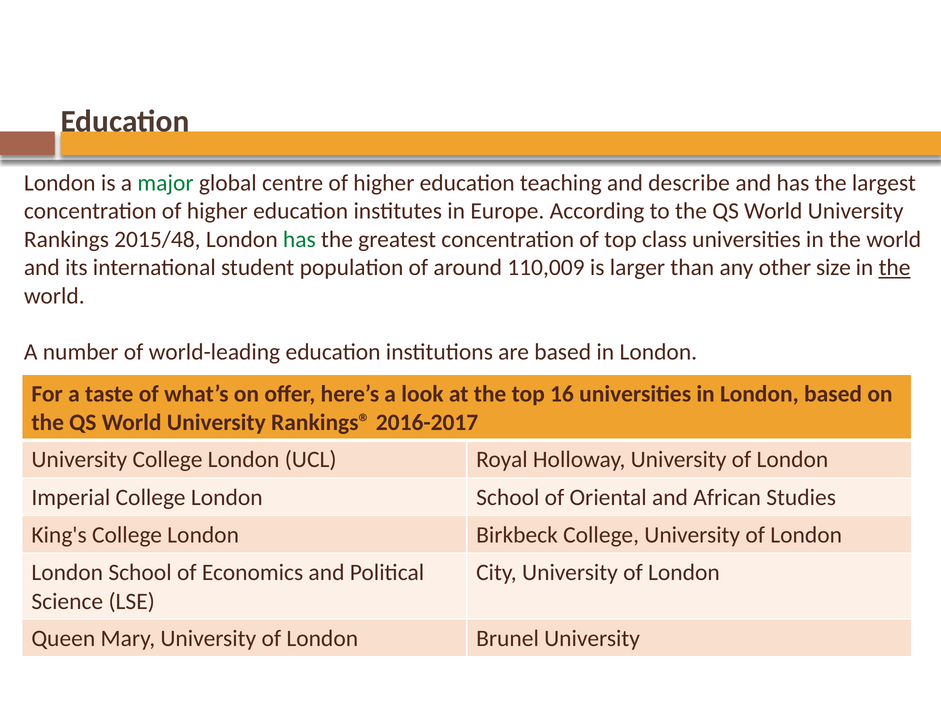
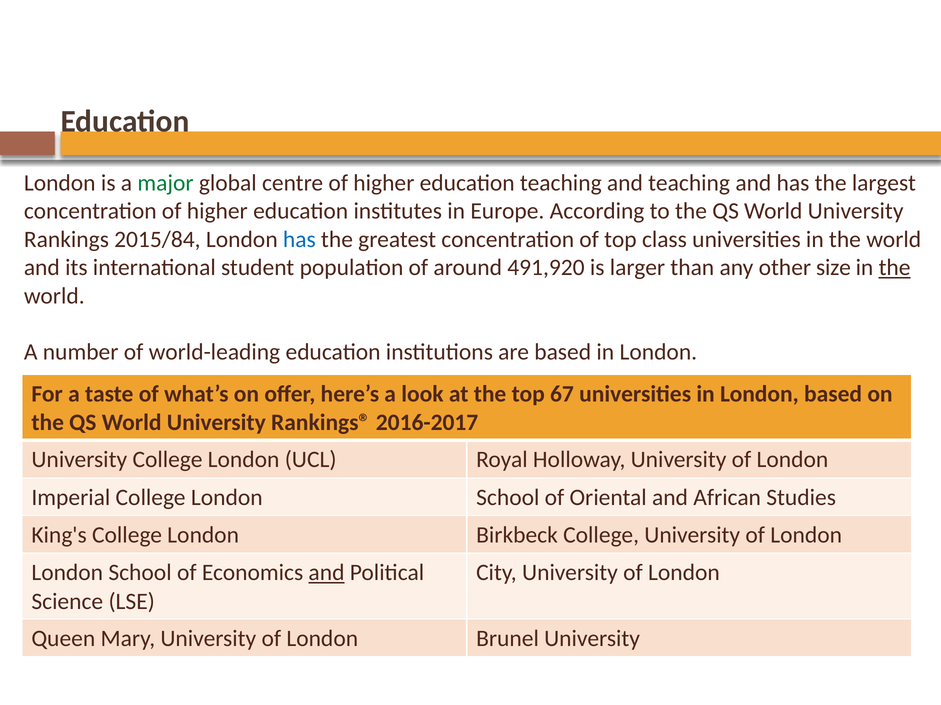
and describe: describe -> teaching
2015/48: 2015/48 -> 2015/84
has at (299, 240) colour: green -> blue
110,009: 110,009 -> 491,920
16: 16 -> 67
and at (326, 573) underline: none -> present
